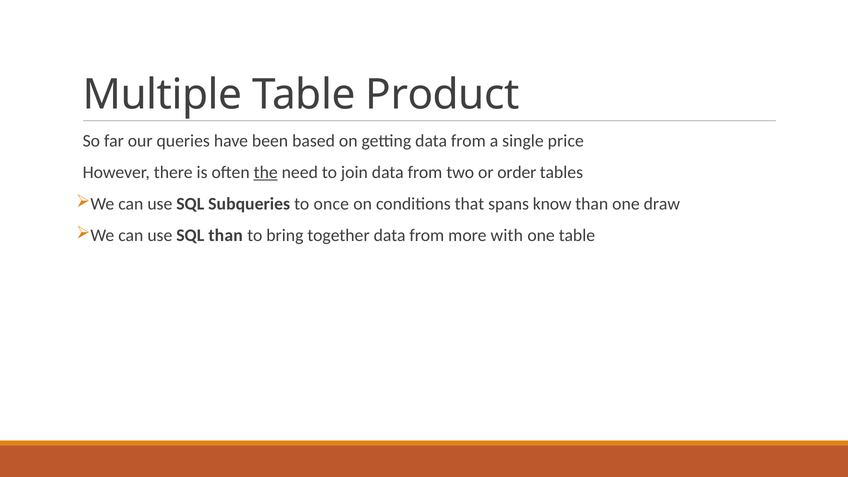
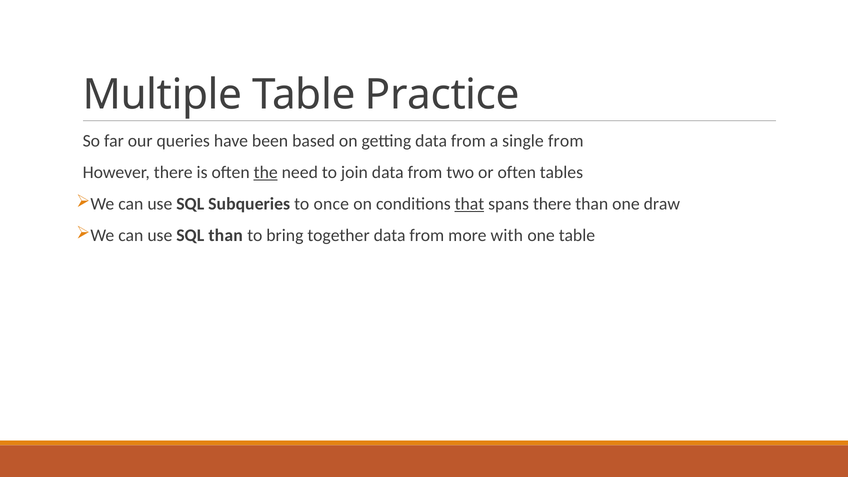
Product: Product -> Practice
single price: price -> from
or order: order -> often
that underline: none -> present
spans know: know -> there
